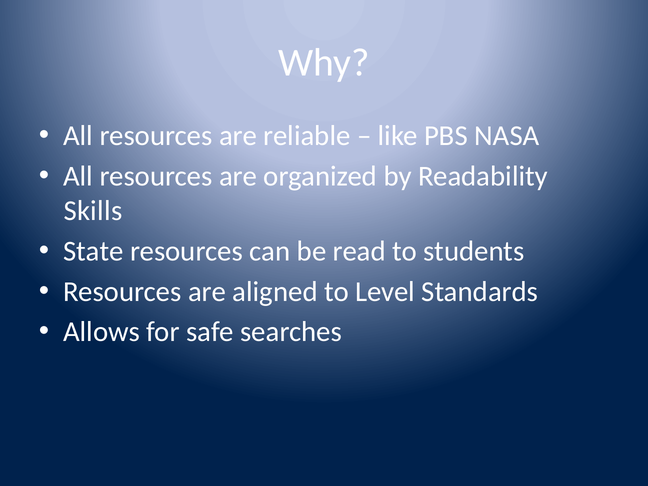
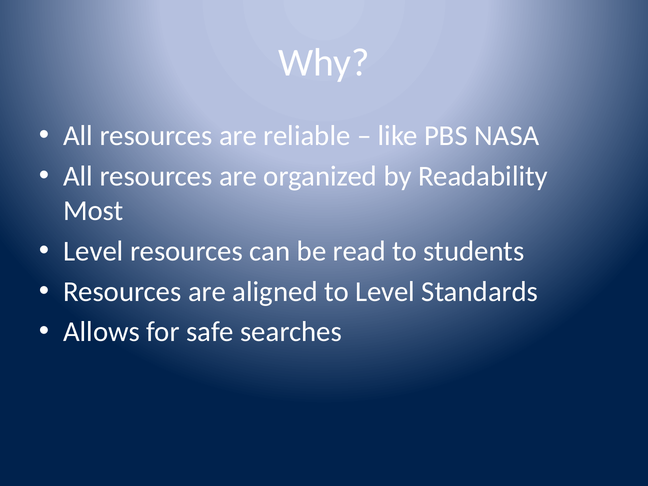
Skills: Skills -> Most
State at (93, 251): State -> Level
